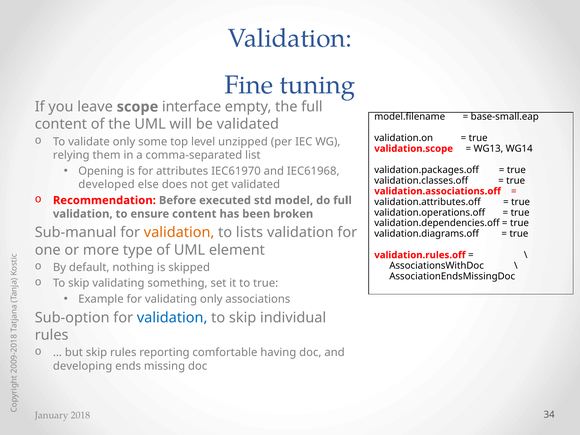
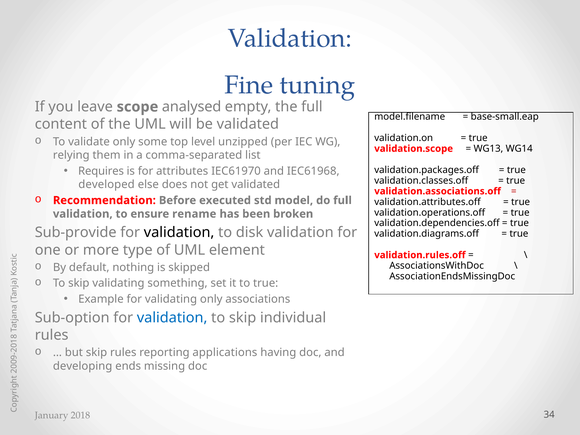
interface: interface -> analysed
Opening: Opening -> Requires
ensure content: content -> rename
Sub-manual: Sub-manual -> Sub-provide
validation at (179, 233) colour: orange -> black
lists: lists -> disk
comfortable: comfortable -> applications
